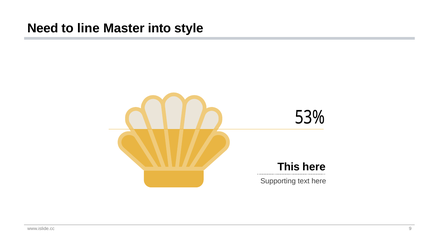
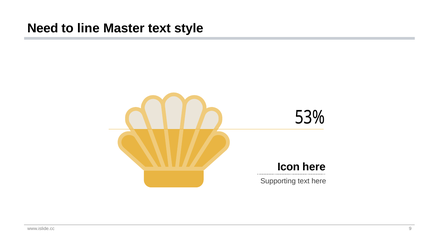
Master into: into -> text
This: This -> Icon
